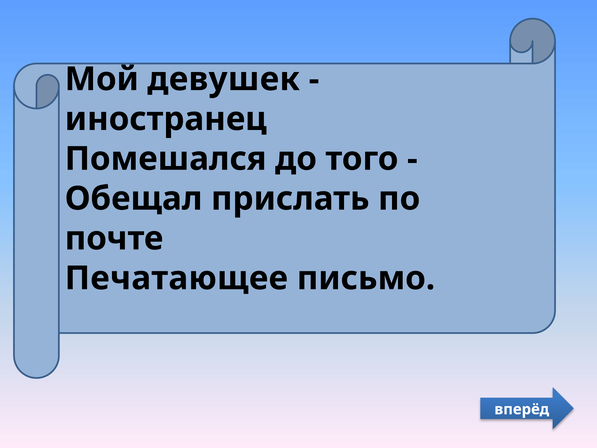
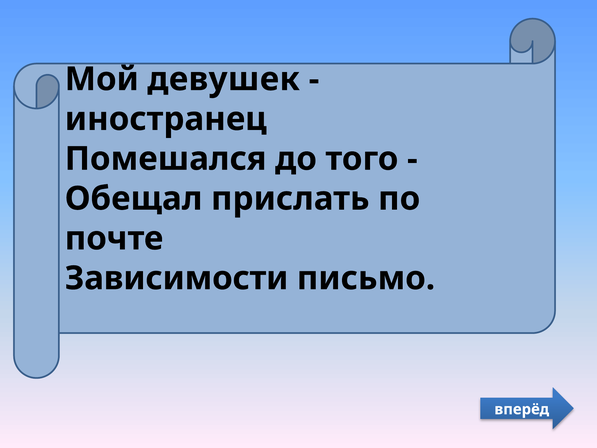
Печатающее: Печатающее -> Зависимости
